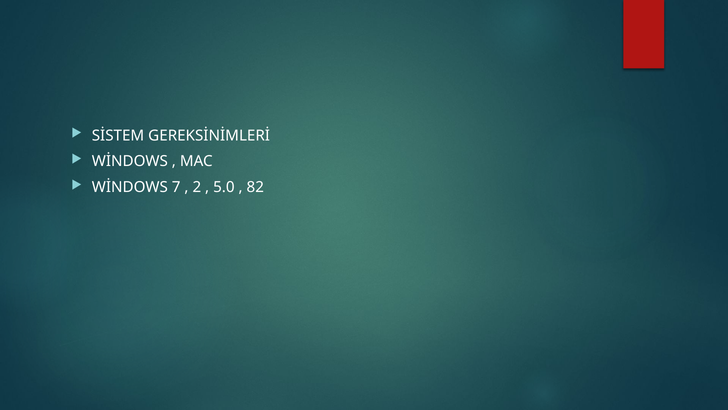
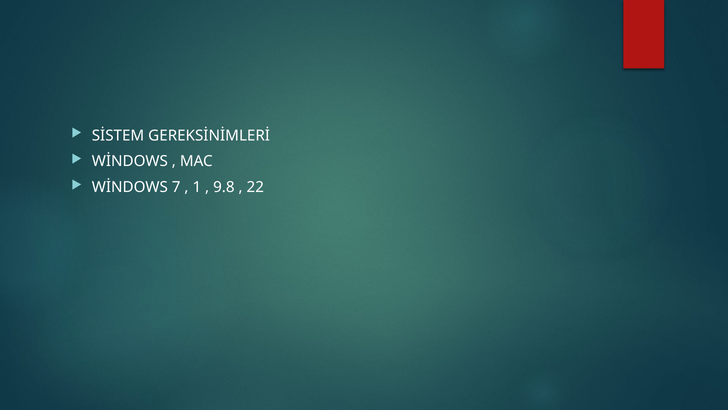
2: 2 -> 1
5.0: 5.0 -> 9.8
82: 82 -> 22
